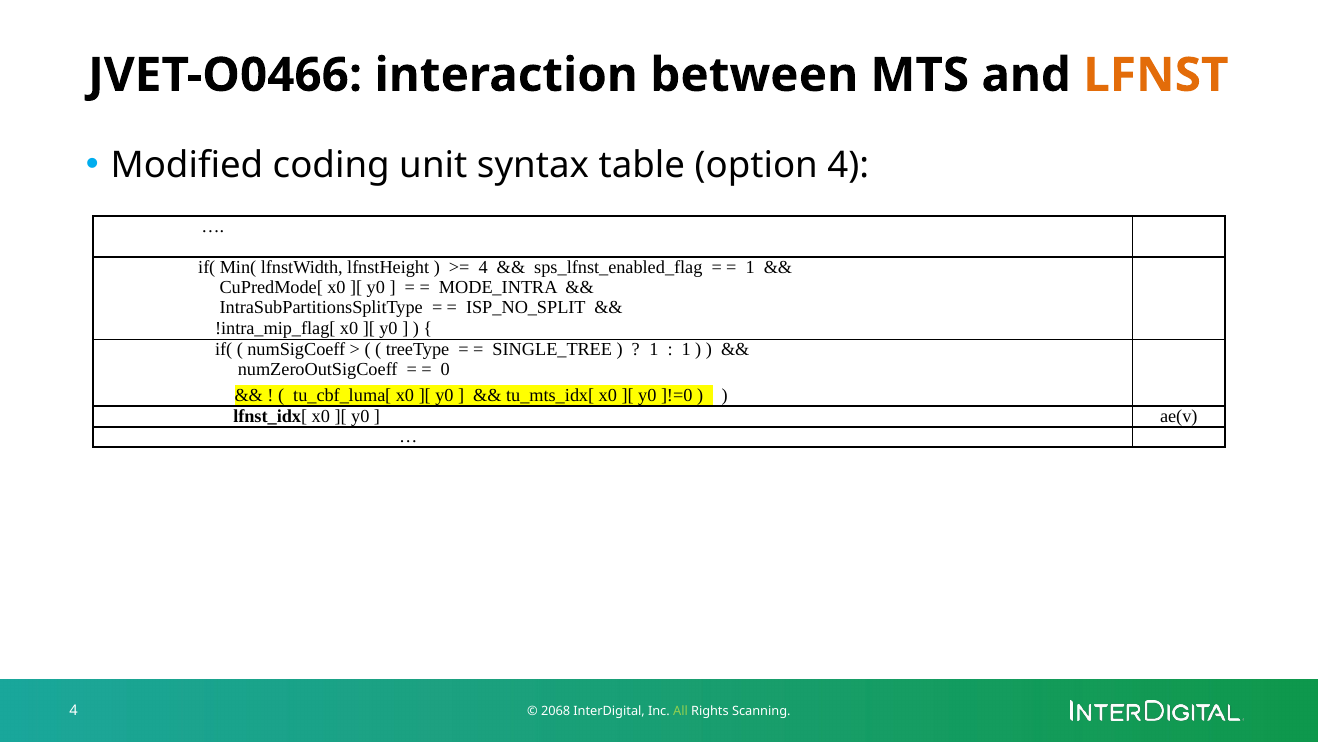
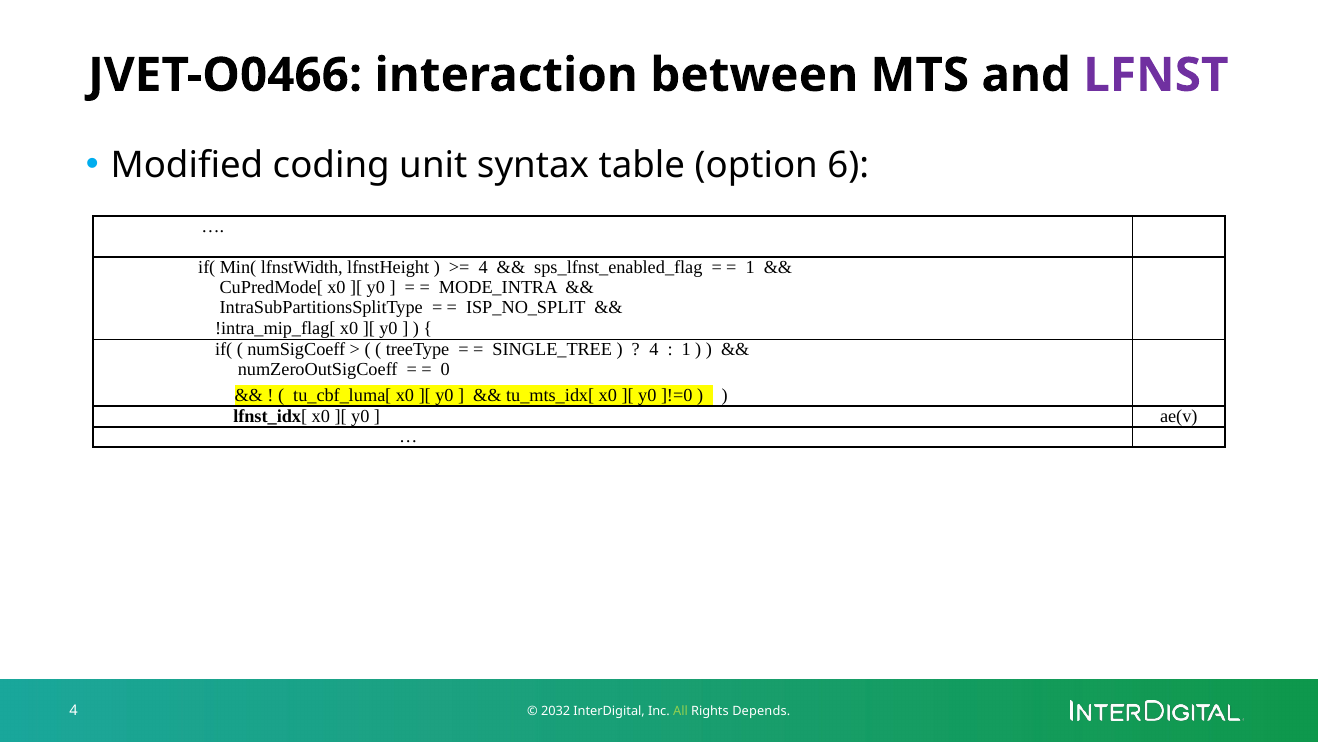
LFNST colour: orange -> purple
option 4: 4 -> 6
1 at (654, 349): 1 -> 4
2068: 2068 -> 2032
Scanning: Scanning -> Depends
